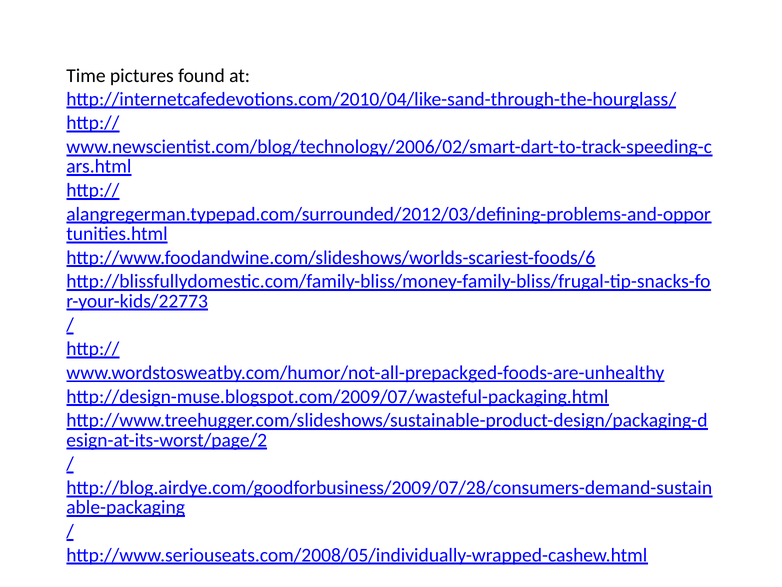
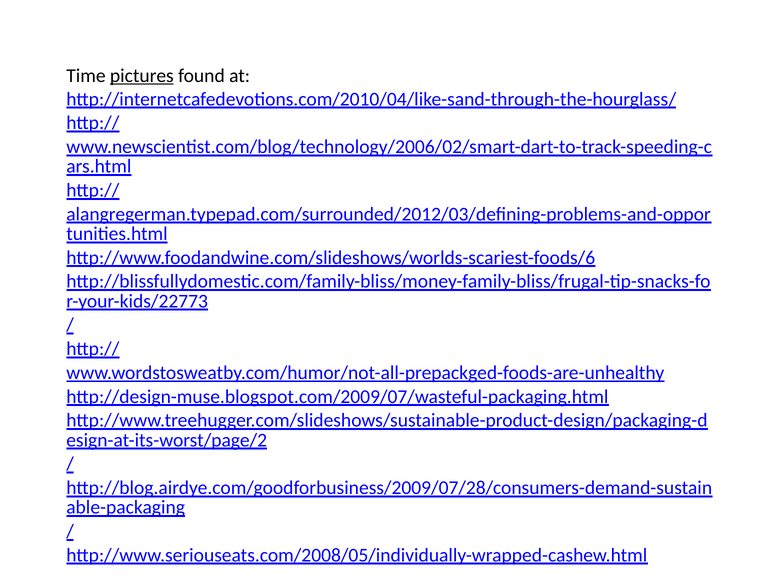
pictures underline: none -> present
